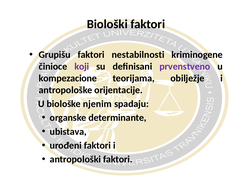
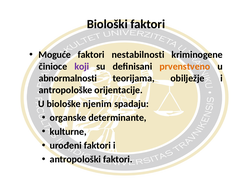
Grupišu: Grupišu -> Moguće
prvenstveno colour: purple -> orange
kompezacione: kompezacione -> abnormalnosti
ubistava: ubistava -> kulturne
